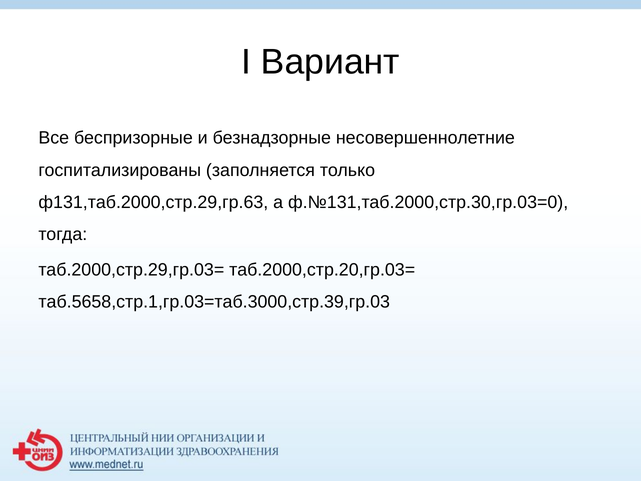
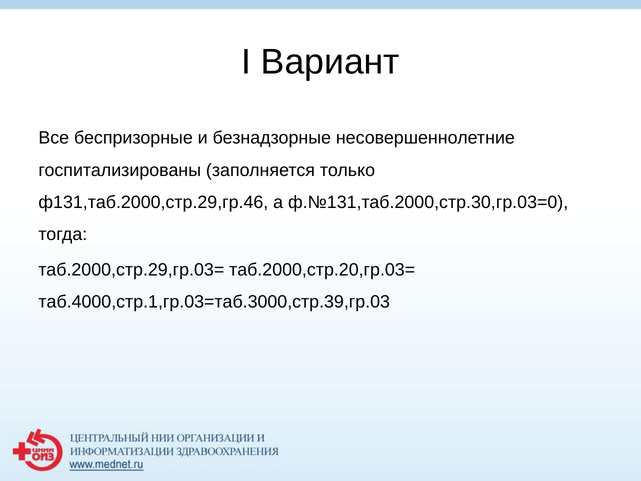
ф131,таб.2000,стр.29,гр.63: ф131,таб.2000,стр.29,гр.63 -> ф131,таб.2000,стр.29,гр.46
таб.5658,стр.1,гр.03=таб.3000,стр.39,гр.03: таб.5658,стр.1,гр.03=таб.3000,стр.39,гр.03 -> таб.4000,стр.1,гр.03=таб.3000,стр.39,гр.03
